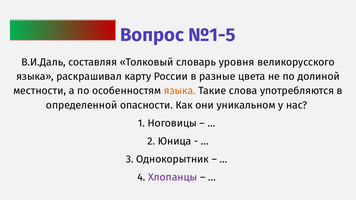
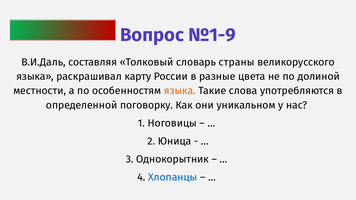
№1-5: №1-5 -> №1-9
уровня: уровня -> страны
опасности: опасности -> поговорку
Хлопанцы colour: purple -> blue
